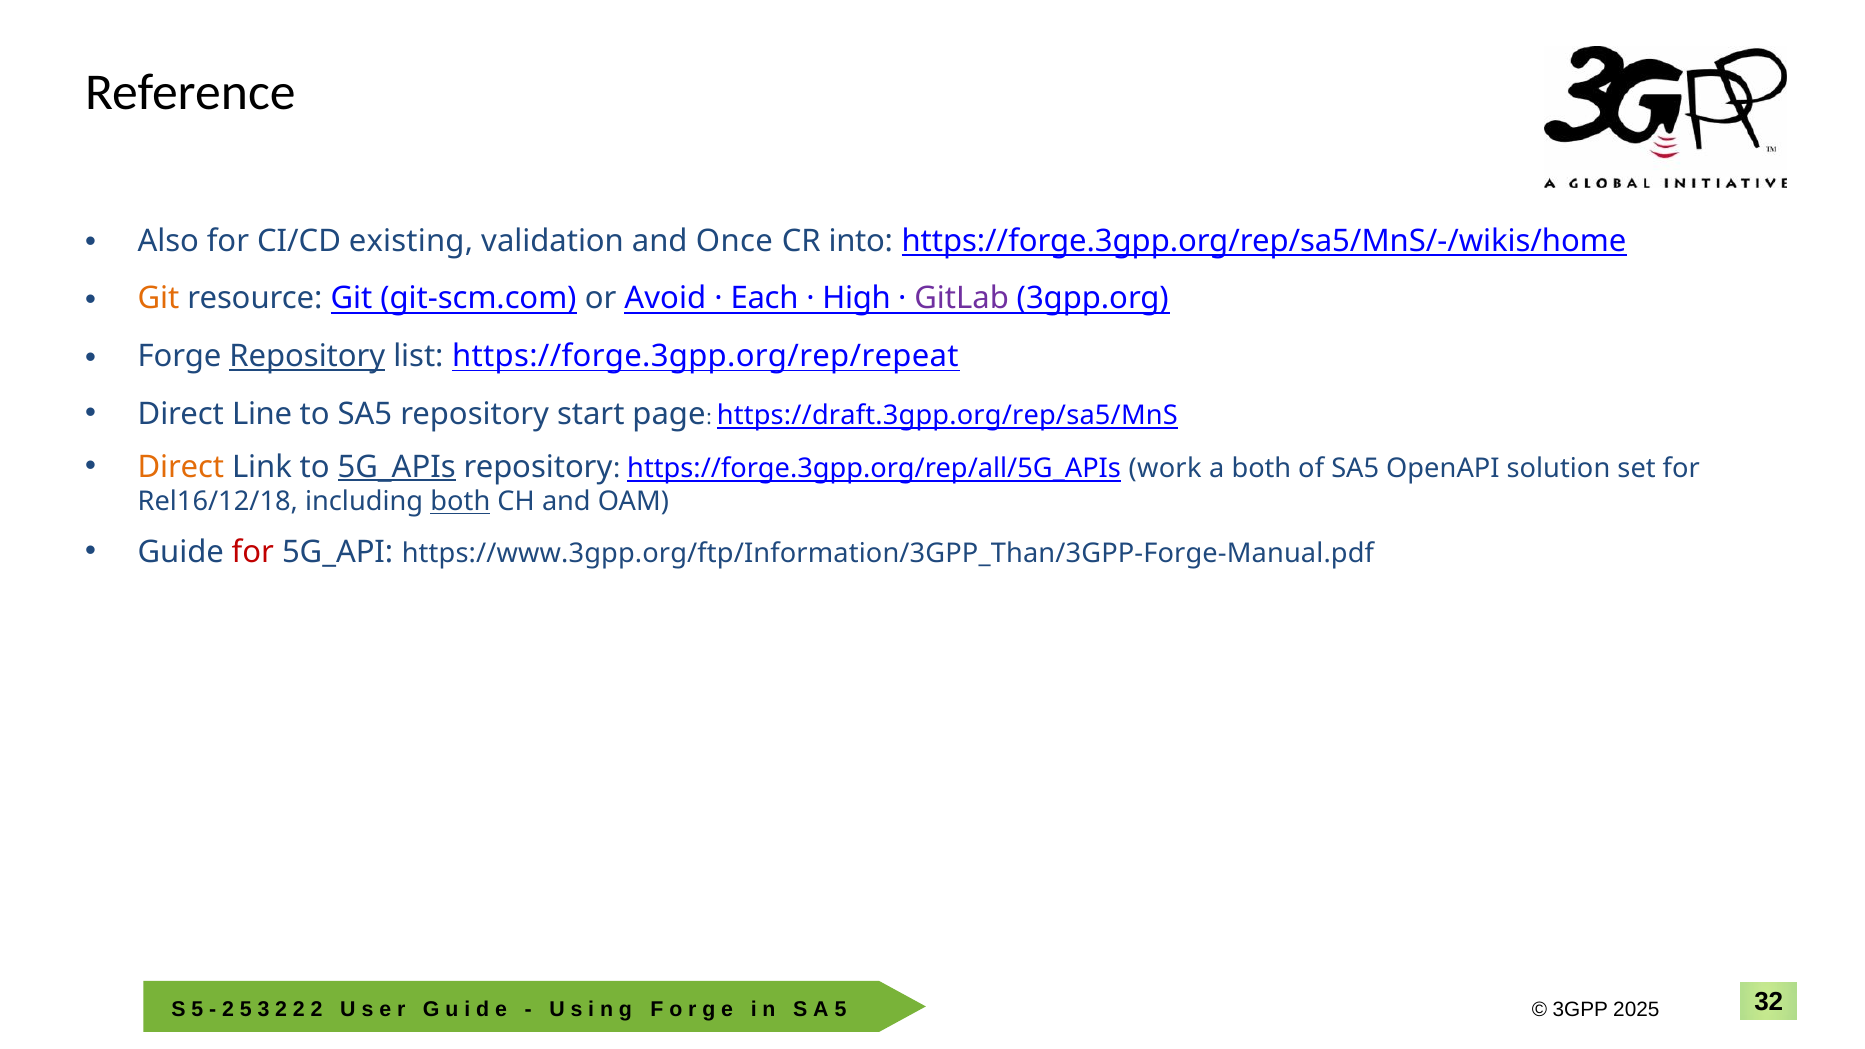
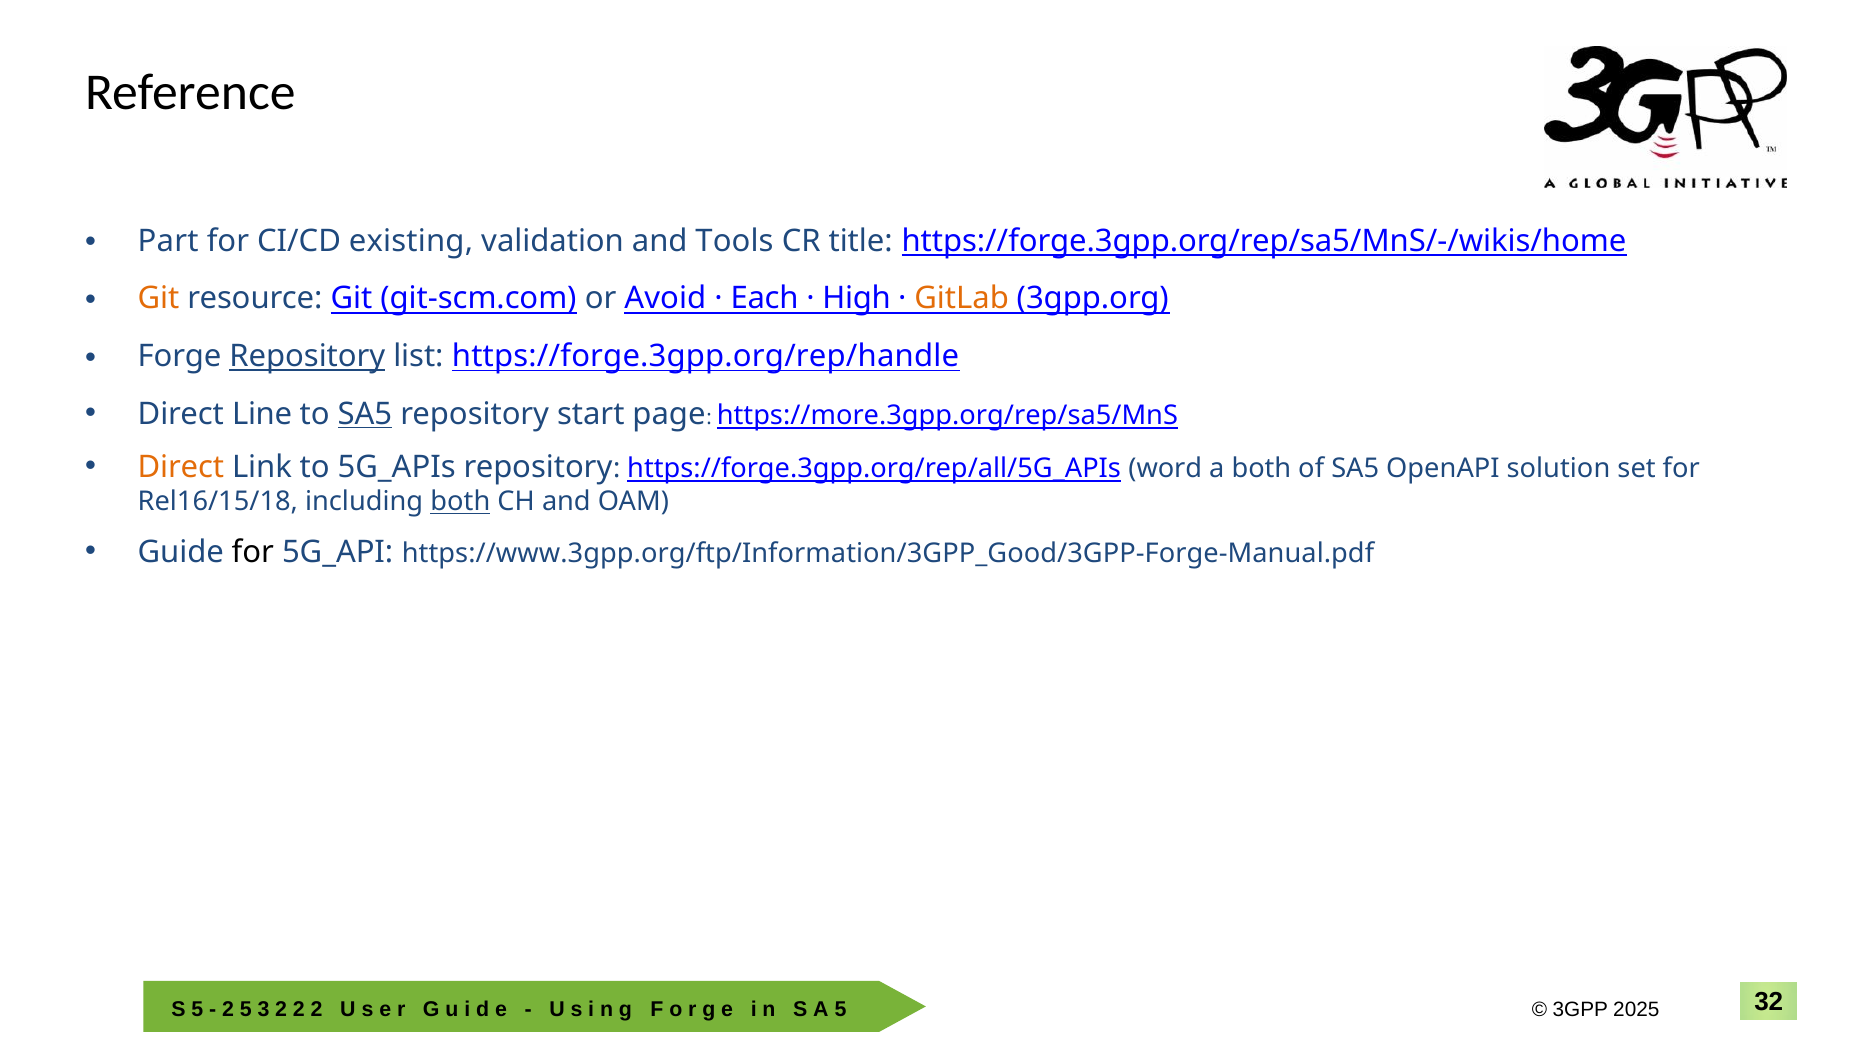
Also: Also -> Part
Once: Once -> Tools
into: into -> title
GitLab colour: purple -> orange
https://forge.3gpp.org/rep/repeat: https://forge.3gpp.org/rep/repeat -> https://forge.3gpp.org/rep/handle
SA5 at (365, 414) underline: none -> present
https://draft.3gpp.org/rep/sa5/MnS: https://draft.3gpp.org/rep/sa5/MnS -> https://more.3gpp.org/rep/sa5/MnS
5G_APIs underline: present -> none
work: work -> word
Rel16/12/18: Rel16/12/18 -> Rel16/15/18
for at (253, 552) colour: red -> black
https://www.3gpp.org/ftp/Information/3GPP_Than/3GPP-Forge-Manual.pdf: https://www.3gpp.org/ftp/Information/3GPP_Than/3GPP-Forge-Manual.pdf -> https://www.3gpp.org/ftp/Information/3GPP_Good/3GPP-Forge-Manual.pdf
